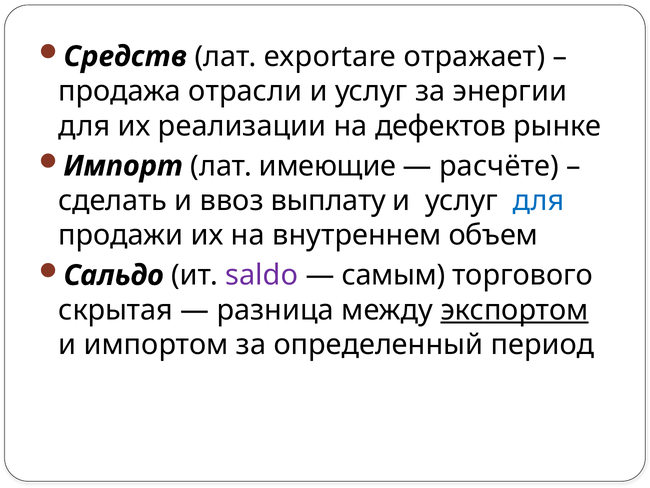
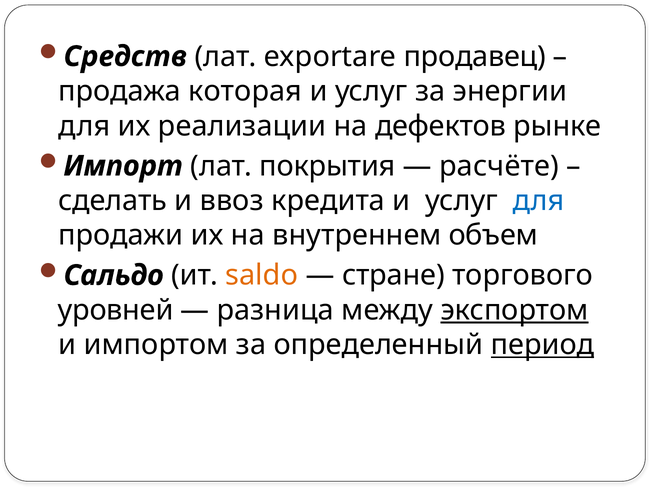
отражает: отражает -> продавец
отрасли: отрасли -> которая
имеющие: имеющие -> покрытия
выплату: выплату -> кредита
saldo colour: purple -> orange
самым: самым -> стране
скрытая: скрытая -> уровней
период underline: none -> present
